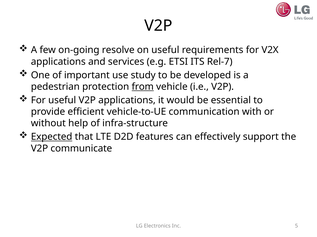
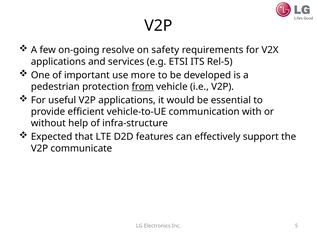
on useful: useful -> safety
Rel-7: Rel-7 -> Rel-5
study: study -> more
Expected underline: present -> none
